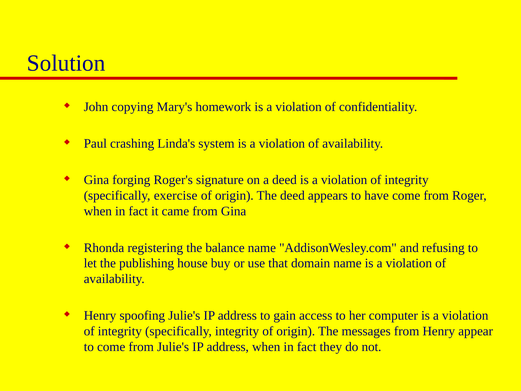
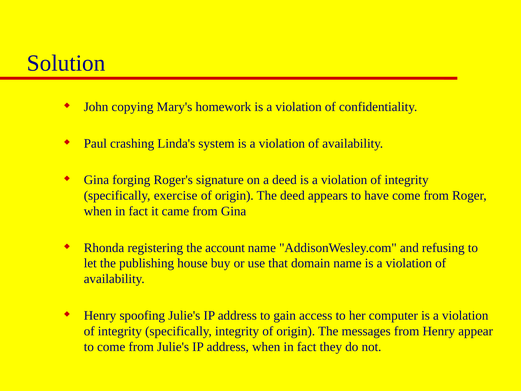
balance: balance -> account
